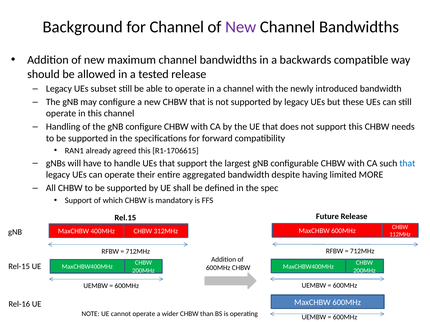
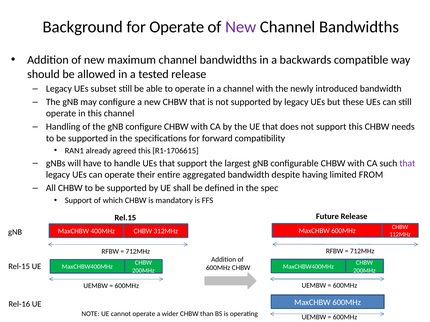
for Channel: Channel -> Operate
that at (407, 164) colour: blue -> purple
MORE: MORE -> FROM
